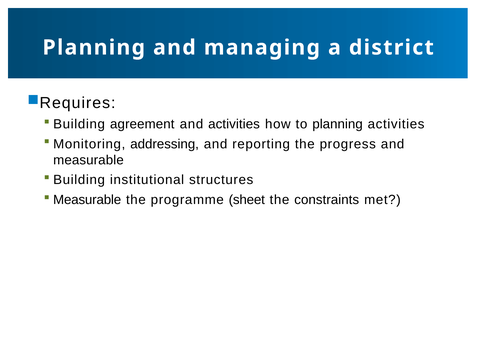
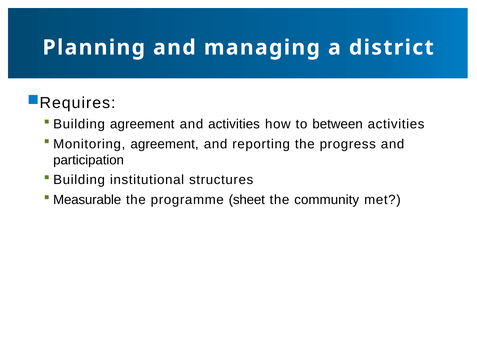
to planning: planning -> between
Monitoring addressing: addressing -> agreement
measurable at (88, 160): measurable -> participation
constraints: constraints -> community
